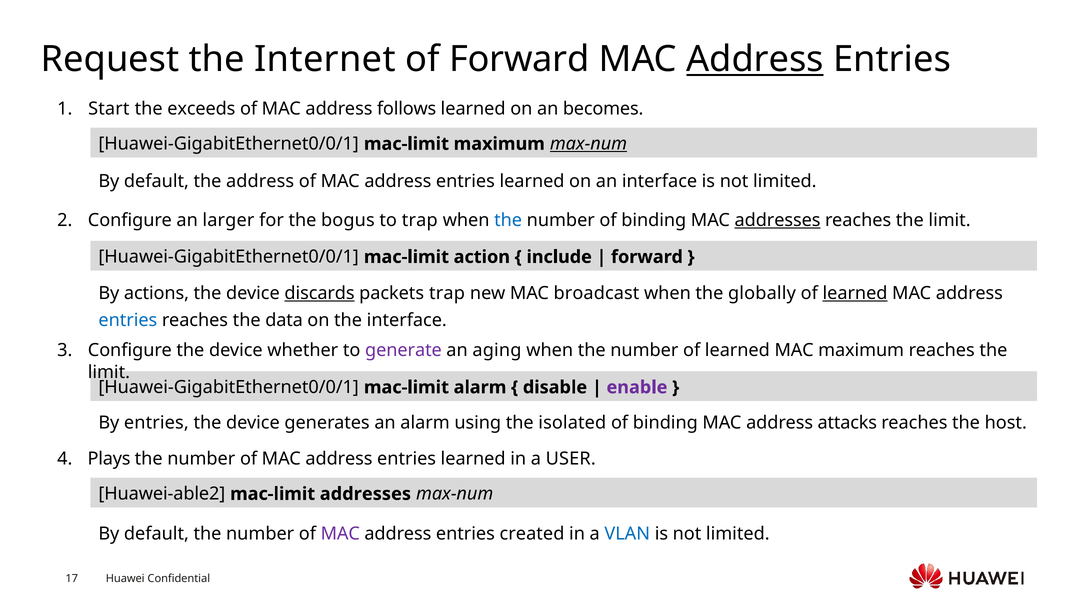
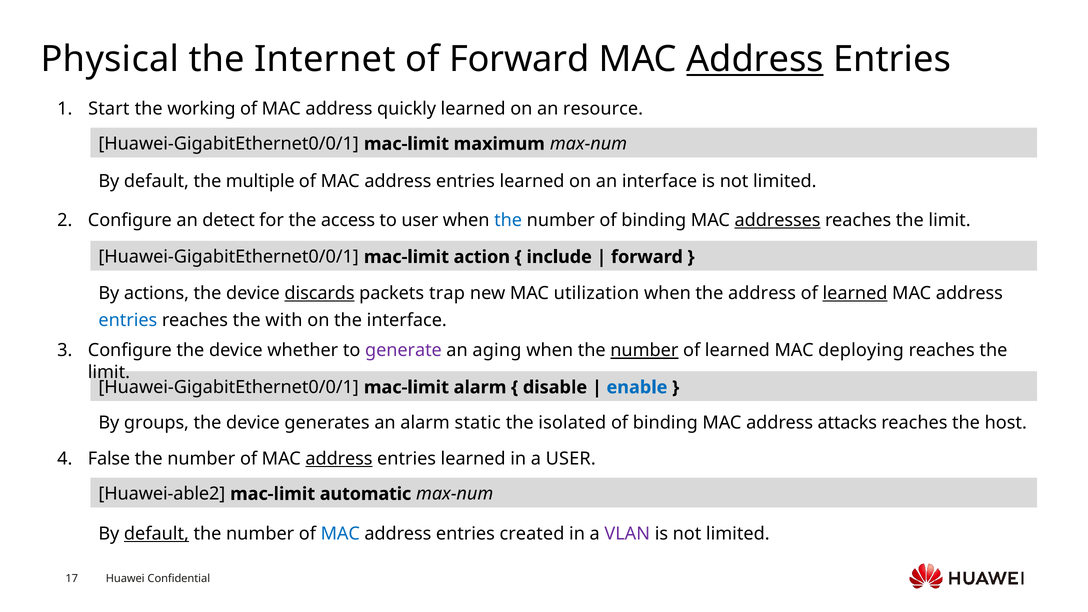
Request: Request -> Physical
exceeds: exceeds -> working
follows: follows -> quickly
becomes: becomes -> resource
max-num at (589, 144) underline: present -> none
the address: address -> multiple
larger: larger -> detect
bogus: bogus -> access
to trap: trap -> user
broadcast: broadcast -> utilization
the globally: globally -> address
data: data -> with
number at (644, 350) underline: none -> present
MAC maximum: maximum -> deploying
enable colour: purple -> blue
By entries: entries -> groups
using: using -> static
Plays: Plays -> False
address at (339, 459) underline: none -> present
mac-limit addresses: addresses -> automatic
default at (156, 534) underline: none -> present
MAC at (340, 534) colour: purple -> blue
VLAN colour: blue -> purple
